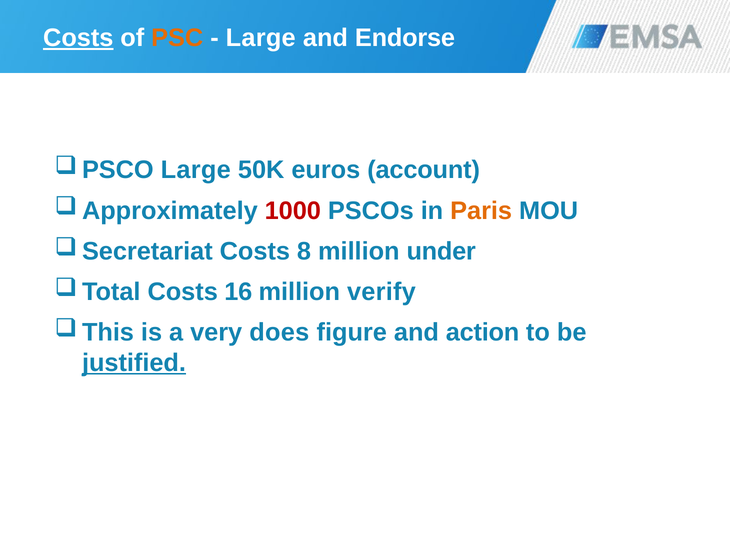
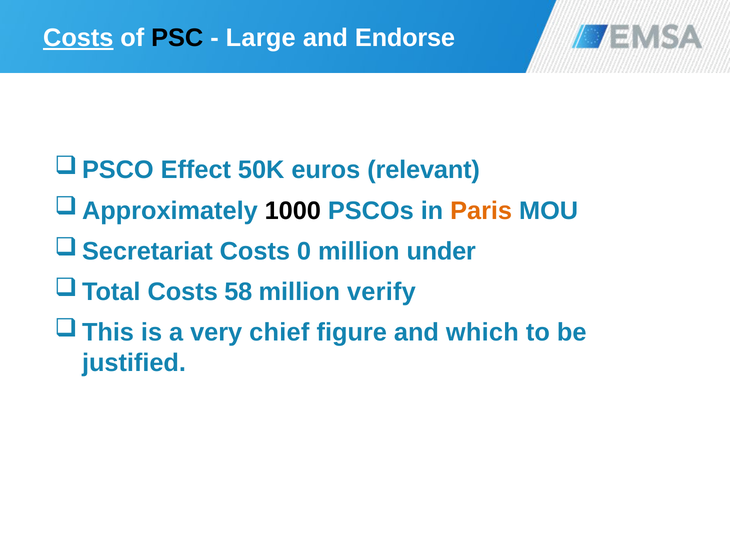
PSC colour: orange -> black
Large at (196, 170): Large -> Effect
account: account -> relevant
1000 colour: red -> black
8: 8 -> 0
16: 16 -> 58
does: does -> chief
action: action -> which
justified underline: present -> none
